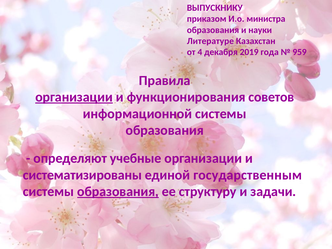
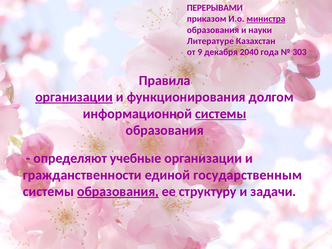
ВЫПУСКНИКУ: ВЫПУСКНИКУ -> ПЕРЕРЫВАМИ
министра underline: none -> present
4: 4 -> 9
2019: 2019 -> 2040
959: 959 -> 303
советов: советов -> долгом
системы at (221, 114) underline: none -> present
систематизированы: систематизированы -> гражданственности
